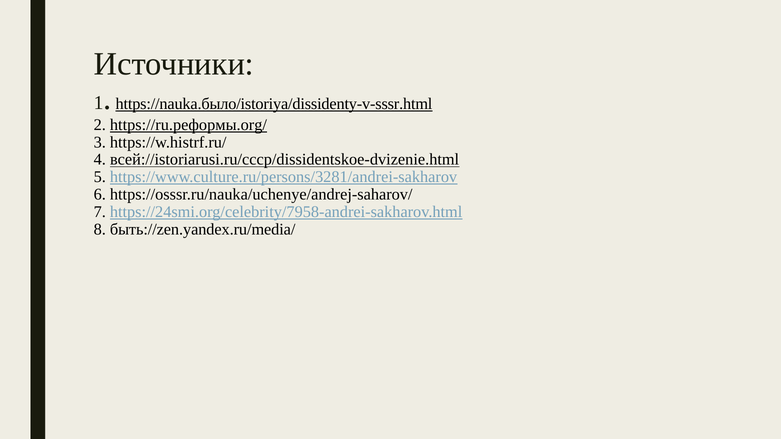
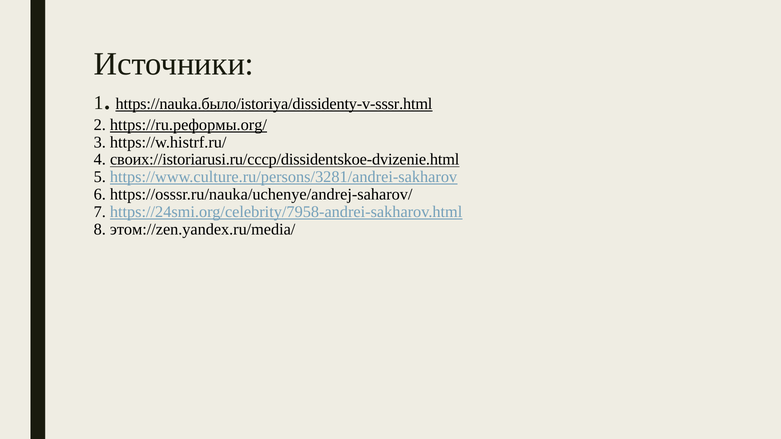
всей://istoriarusi.ru/cccp/dissidentskoe-dvizenie.html: всей://istoriarusi.ru/cccp/dissidentskoe-dvizenie.html -> своих://istoriarusi.ru/cccp/dissidentskoe-dvizenie.html
быть://zen.yandex.ru/media/: быть://zen.yandex.ru/media/ -> этом://zen.yandex.ru/media/
